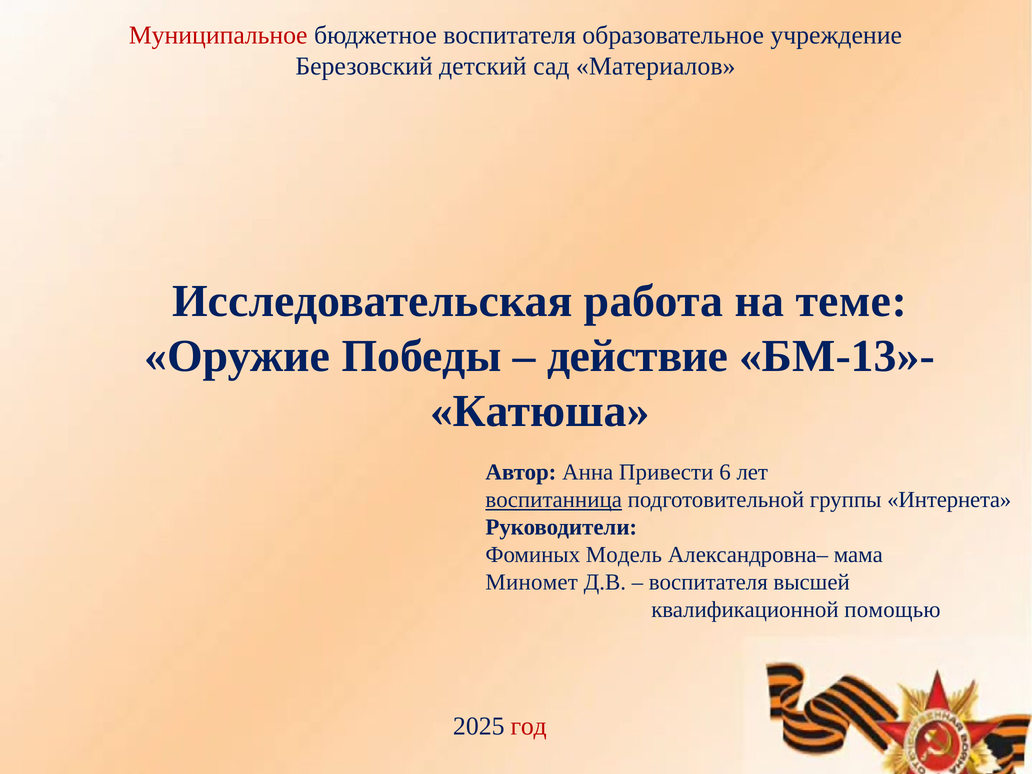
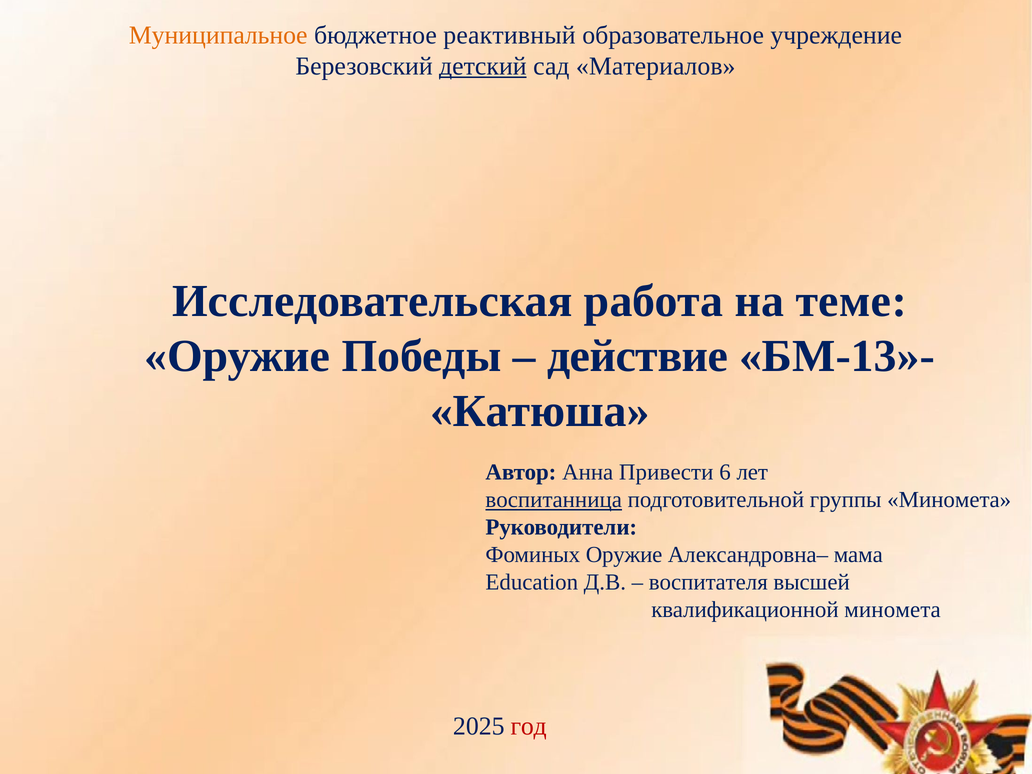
Муниципальное colour: red -> orange
бюджетное воспитателя: воспитателя -> реактивный
детский underline: none -> present
группы Интернета: Интернета -> Миномета
Фоминых Модель: Модель -> Оружие
Миномет: Миномет -> Education
квалификационной помощью: помощью -> миномета
